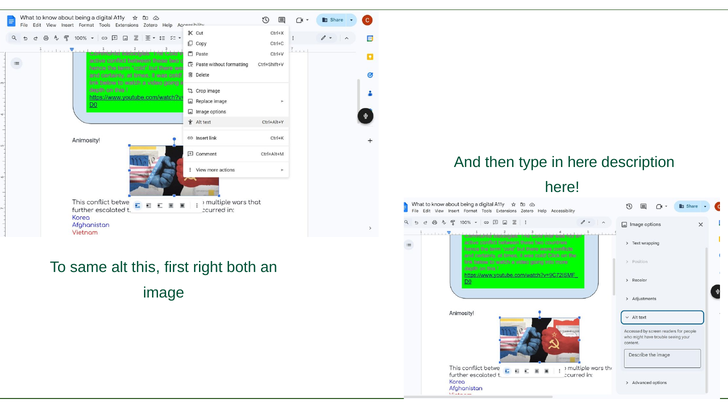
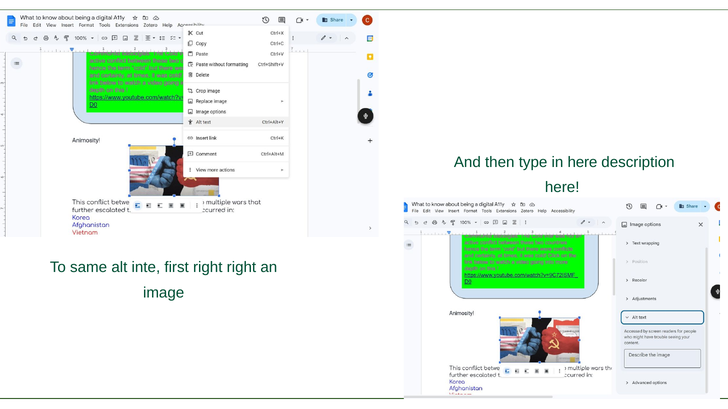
this: this -> inte
right both: both -> right
